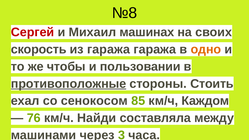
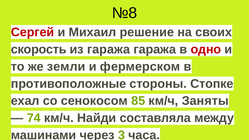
машинах: машинах -> решение
одно colour: orange -> red
чтобы: чтобы -> земли
пользовании: пользовании -> фермерском
противоположные underline: present -> none
Стоить: Стоить -> Стопке
Каждом: Каждом -> Заняты
76: 76 -> 74
